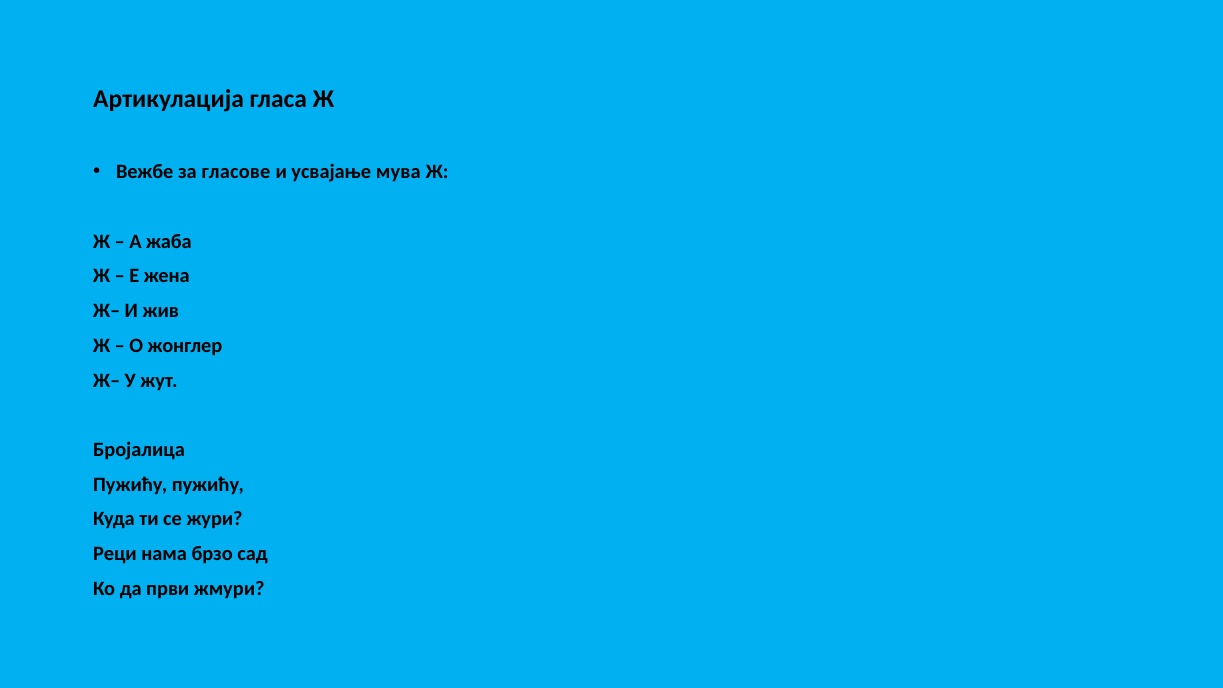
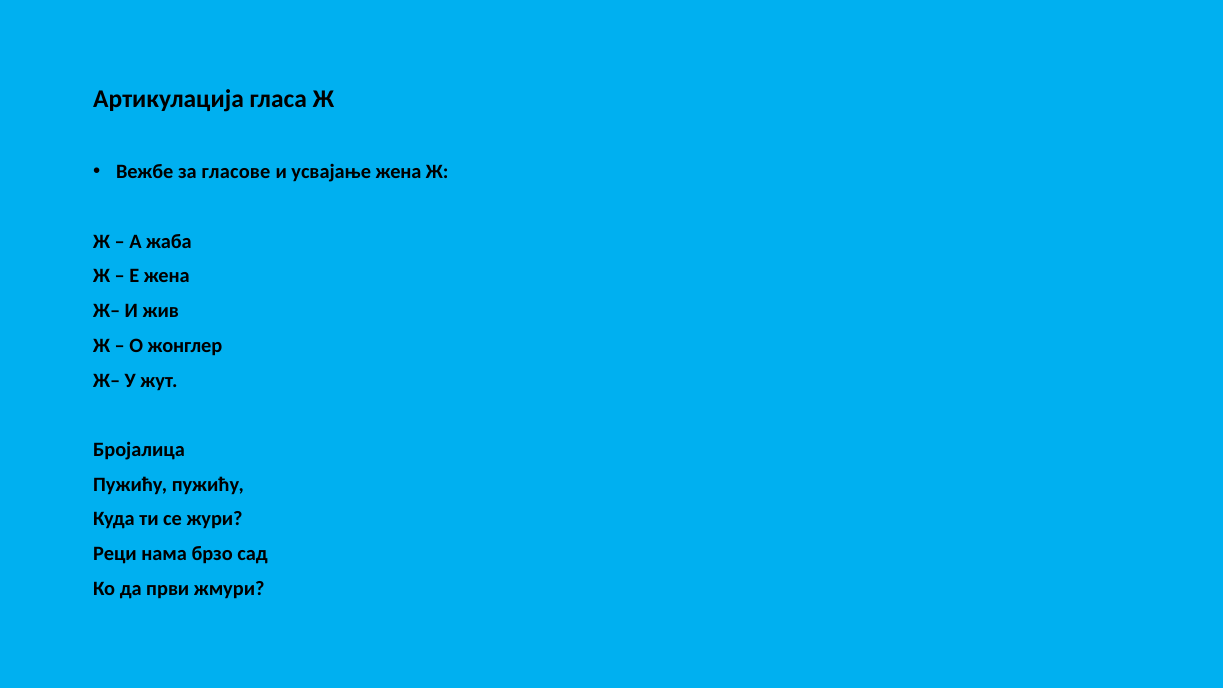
усвајање мува: мува -> жена
